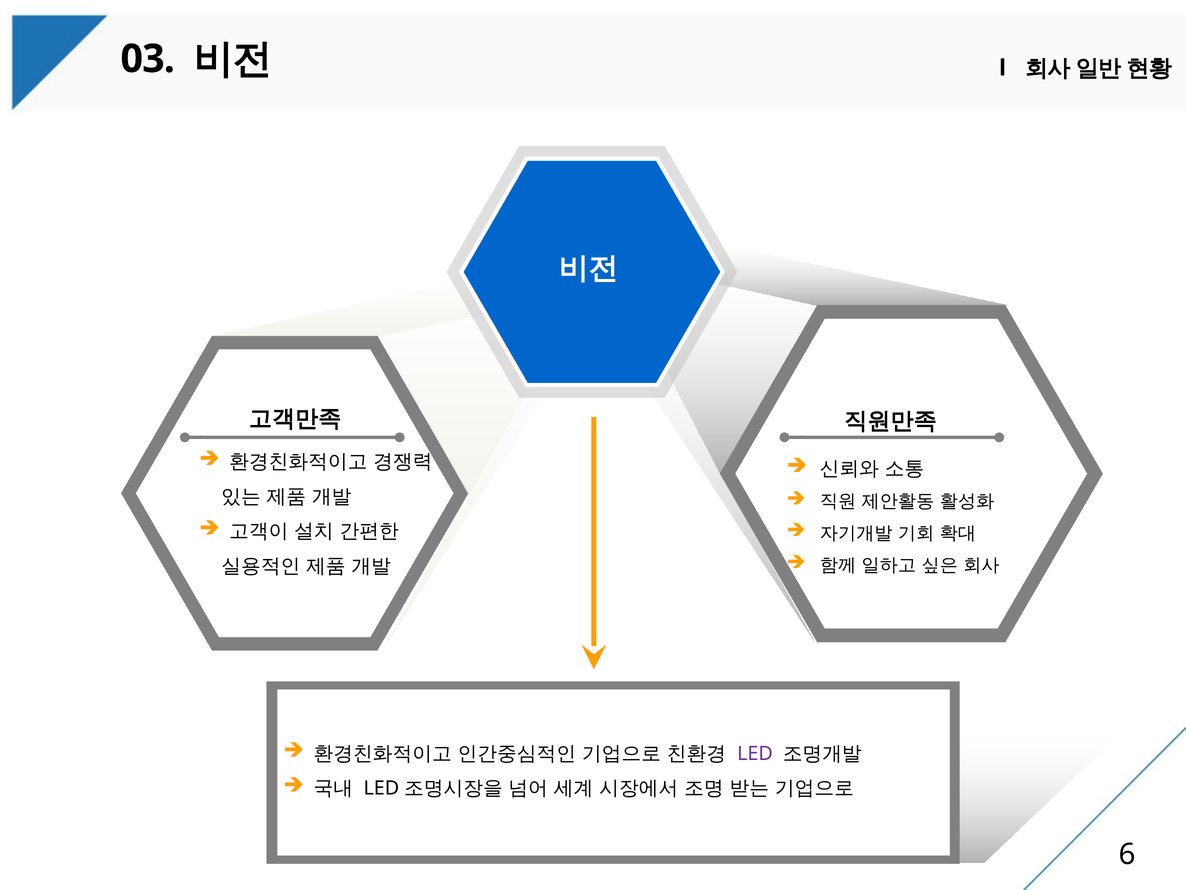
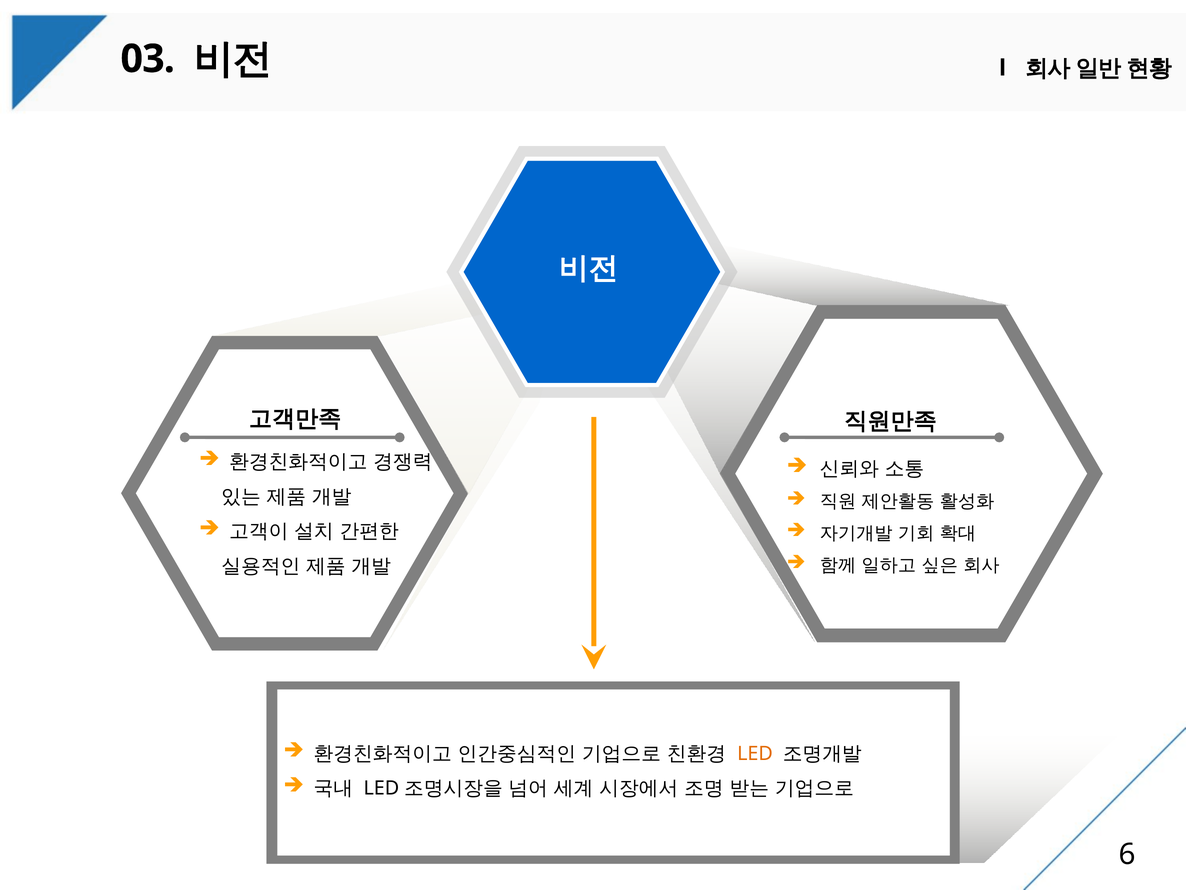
LED colour: purple -> orange
